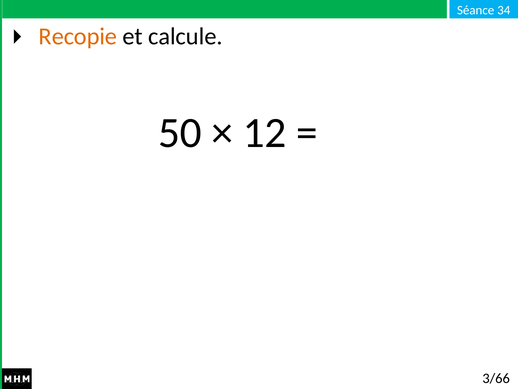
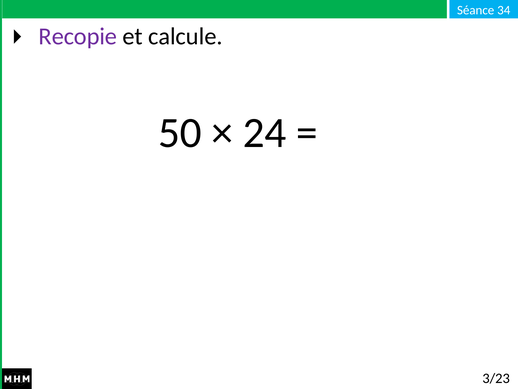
Recopie colour: orange -> purple
12: 12 -> 24
3/66: 3/66 -> 3/23
